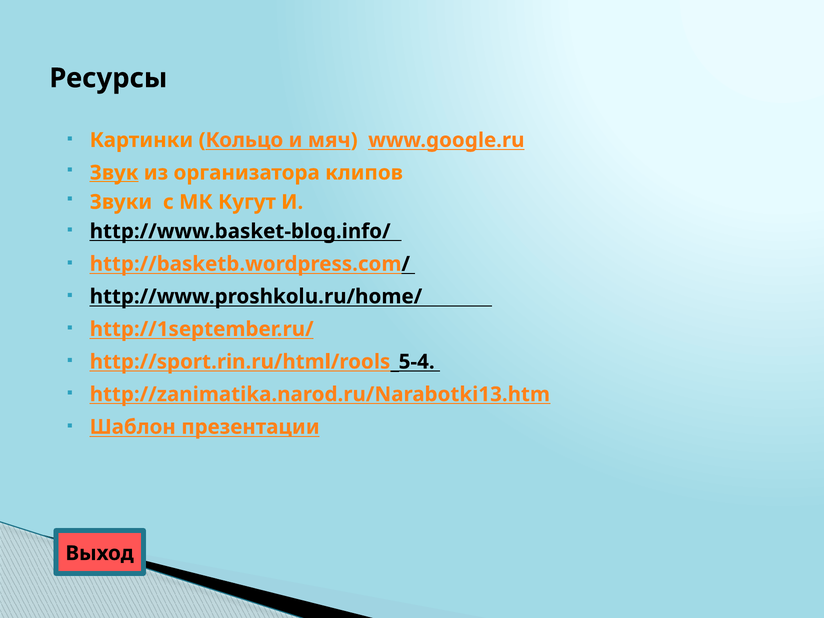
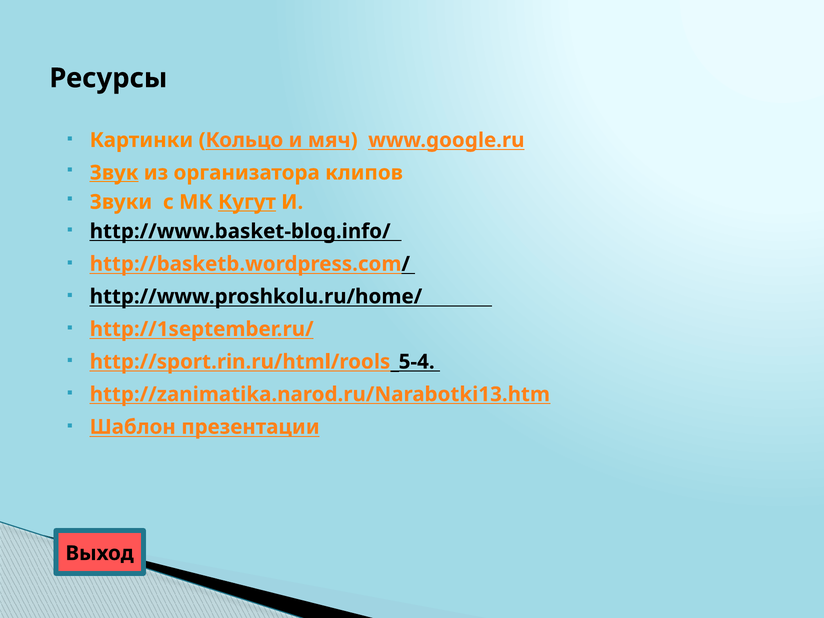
Кугут underline: none -> present
